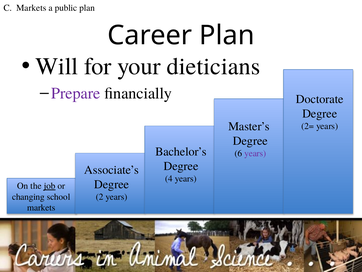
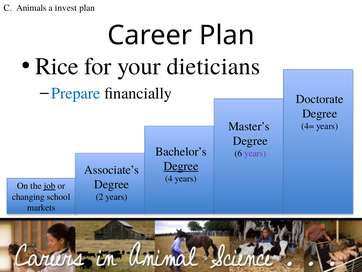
C Markets: Markets -> Animals
public: public -> invest
Will: Will -> Rice
Prepare colour: purple -> blue
2=: 2= -> 4=
Degree at (181, 166) underline: none -> present
